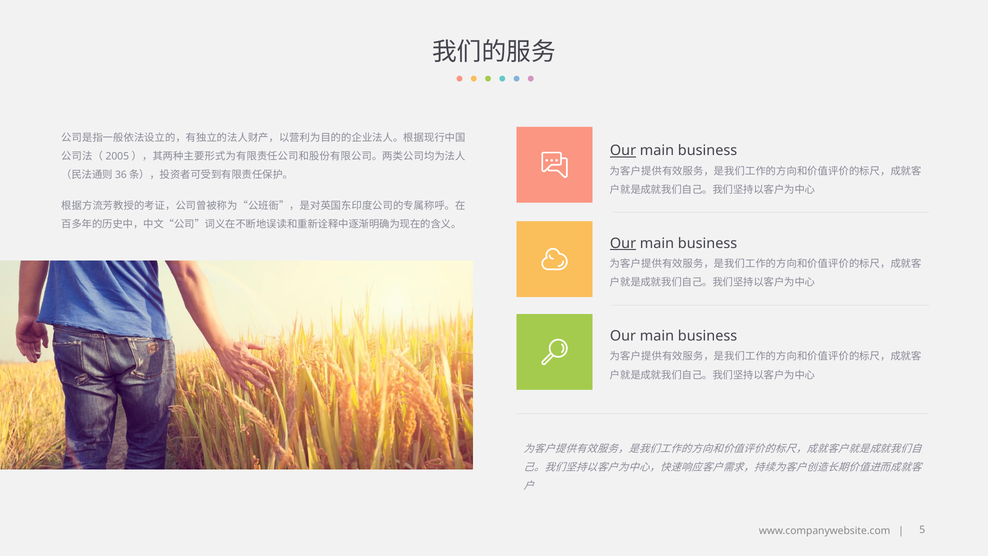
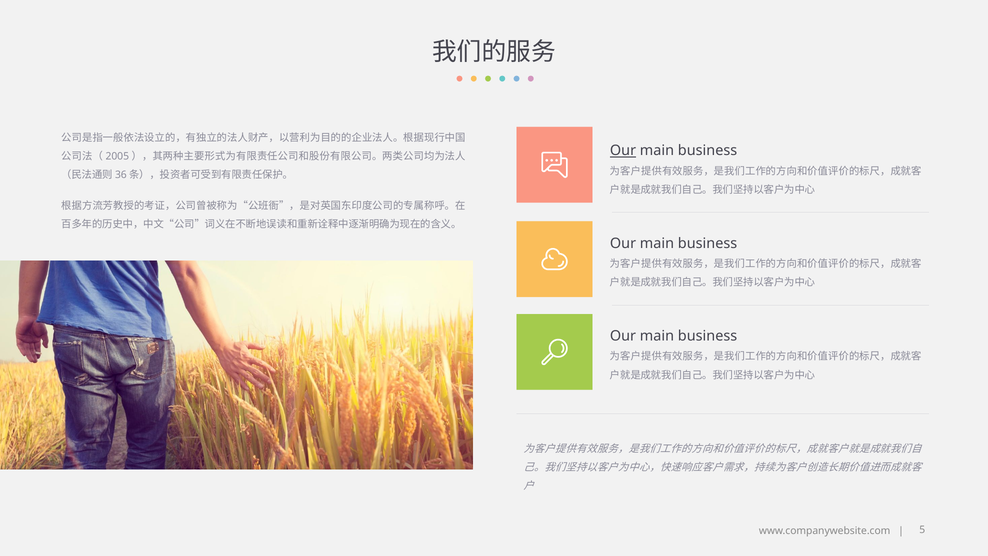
Our at (623, 243) underline: present -> none
